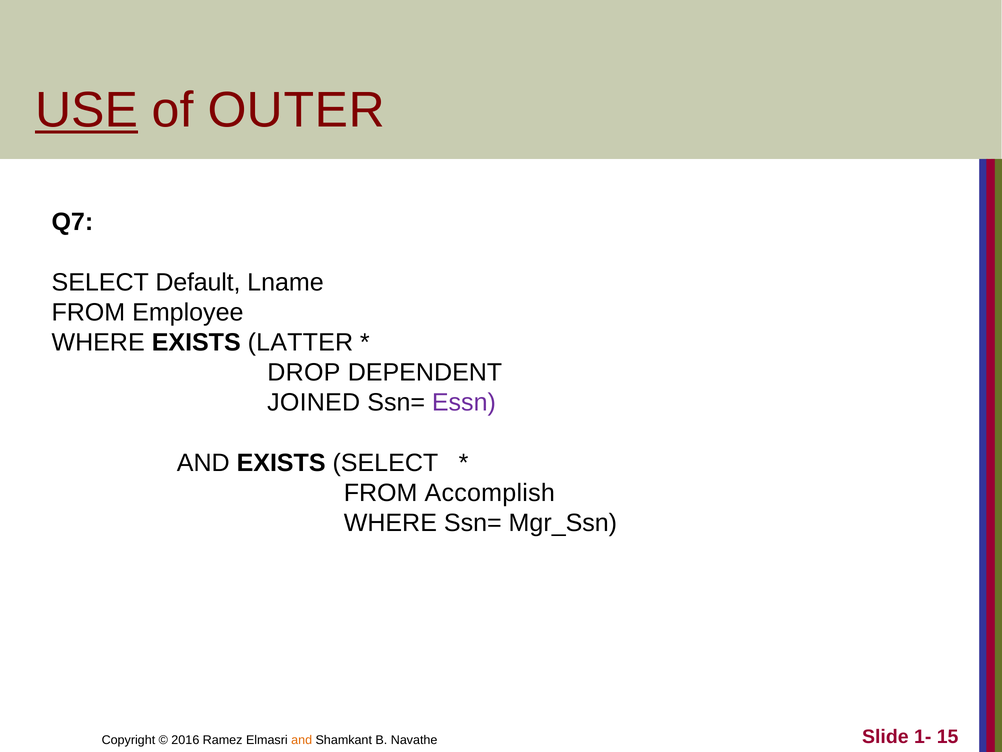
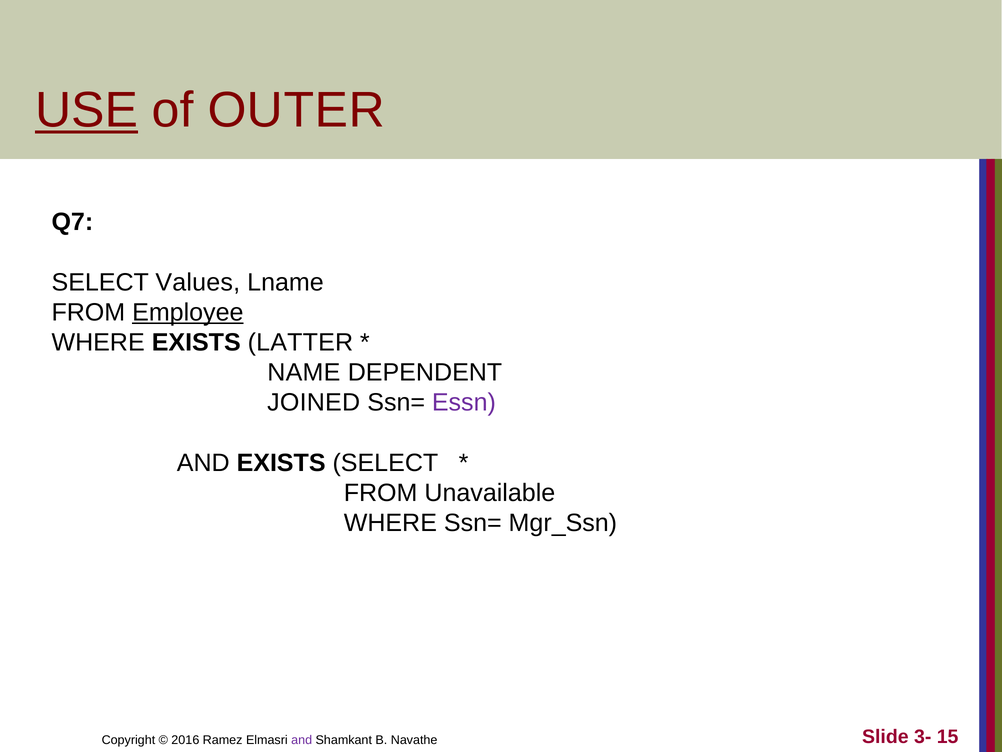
Default: Default -> Values
Employee underline: none -> present
DROP: DROP -> NAME
Accomplish: Accomplish -> Unavailable
1-: 1- -> 3-
and at (302, 740) colour: orange -> purple
